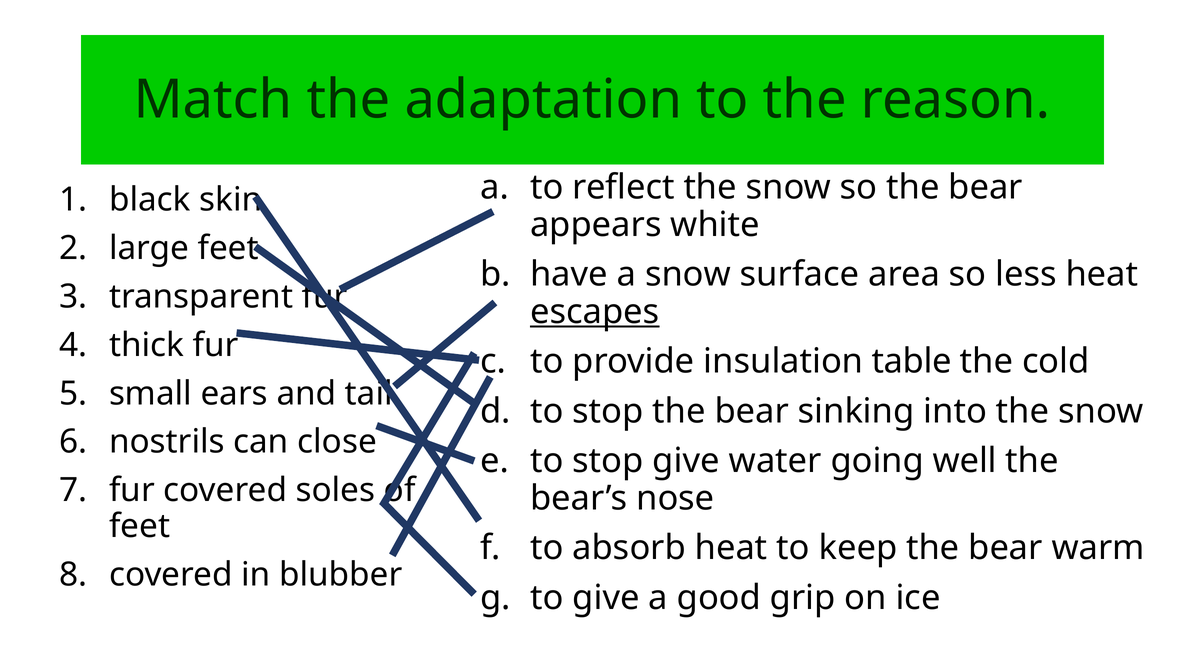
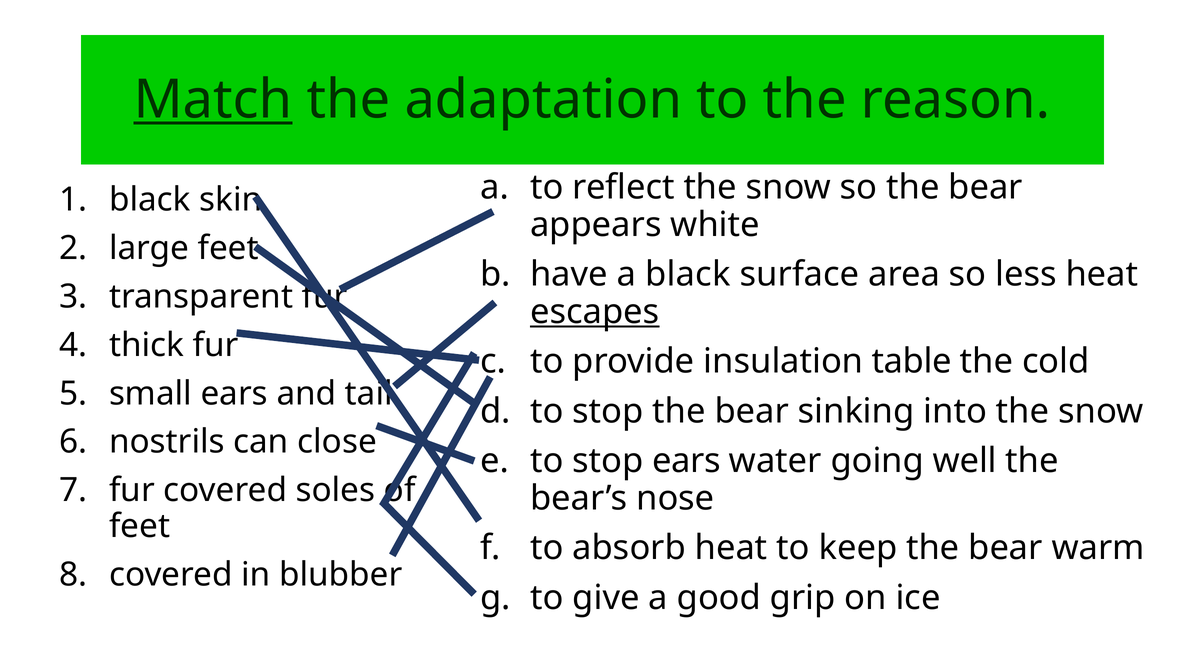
Match underline: none -> present
a snow: snow -> black
stop give: give -> ears
